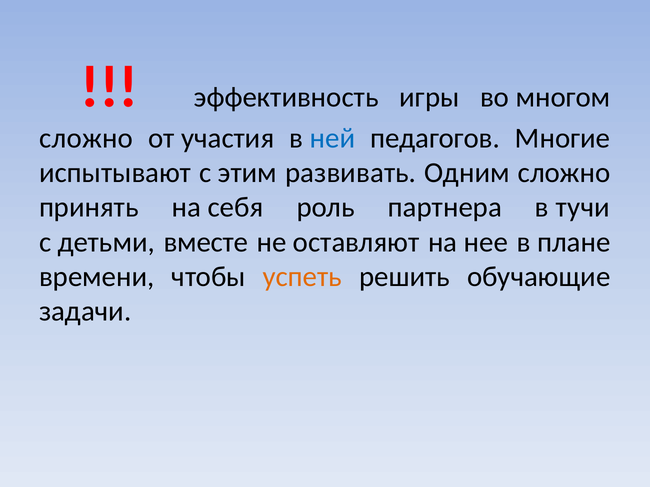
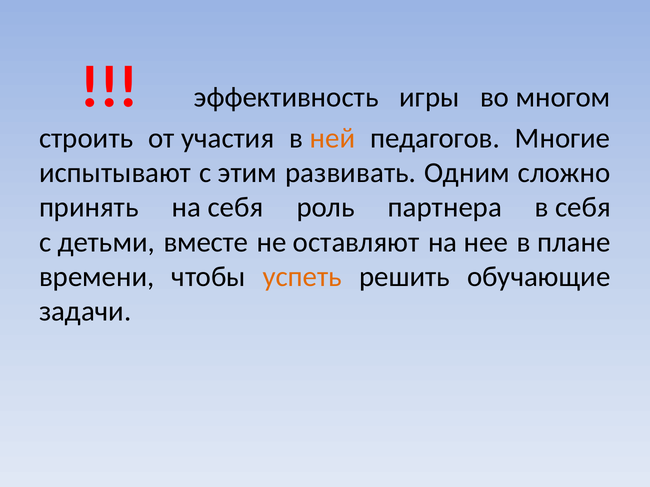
сложно at (86, 138): сложно -> строить
ней colour: blue -> orange
в тучи: тучи -> себя
